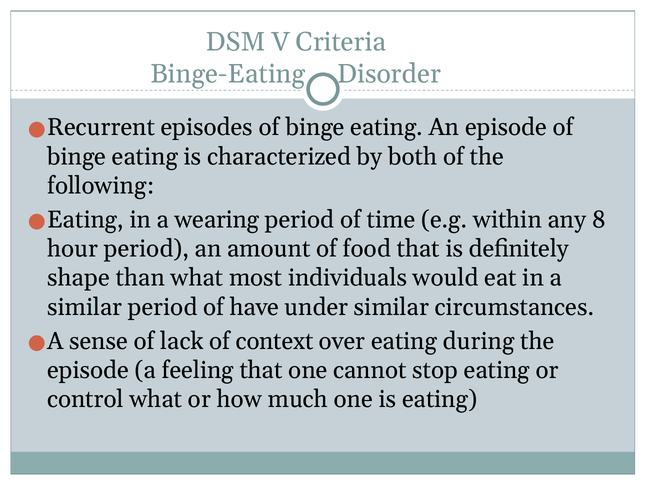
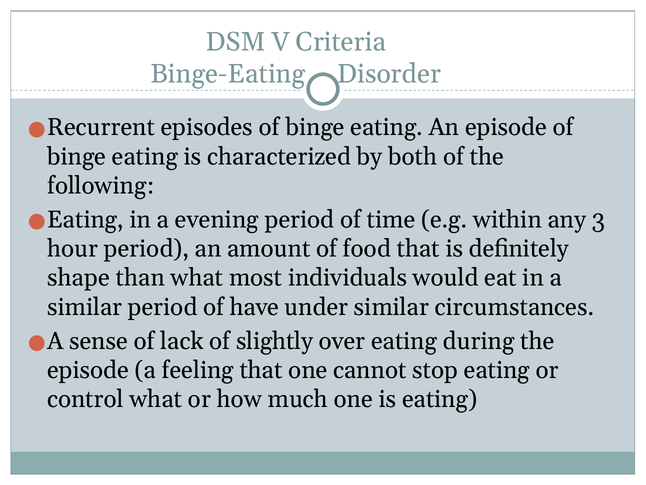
wearing: wearing -> evening
8: 8 -> 3
context: context -> slightly
